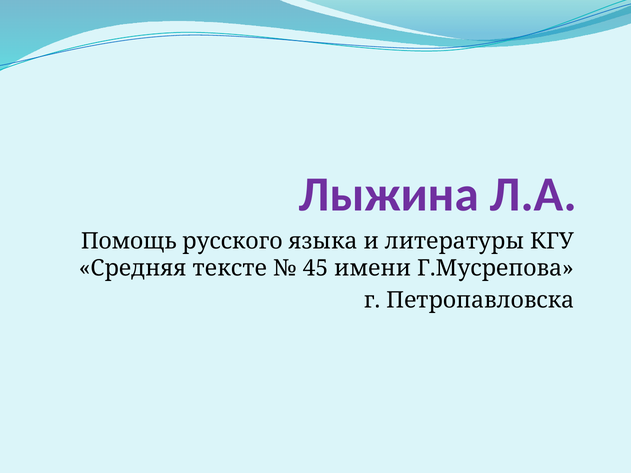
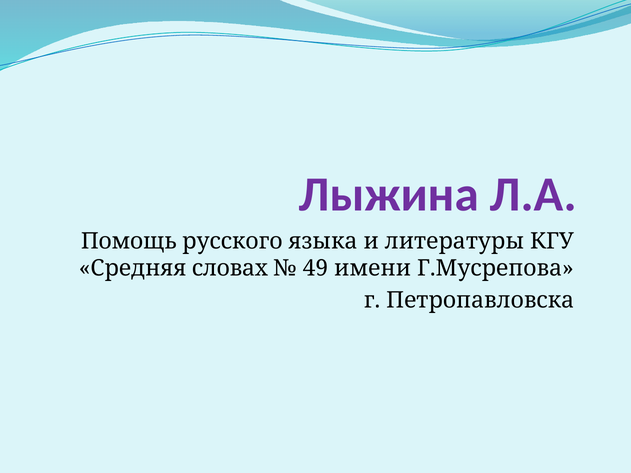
тексте: тексте -> словах
45: 45 -> 49
